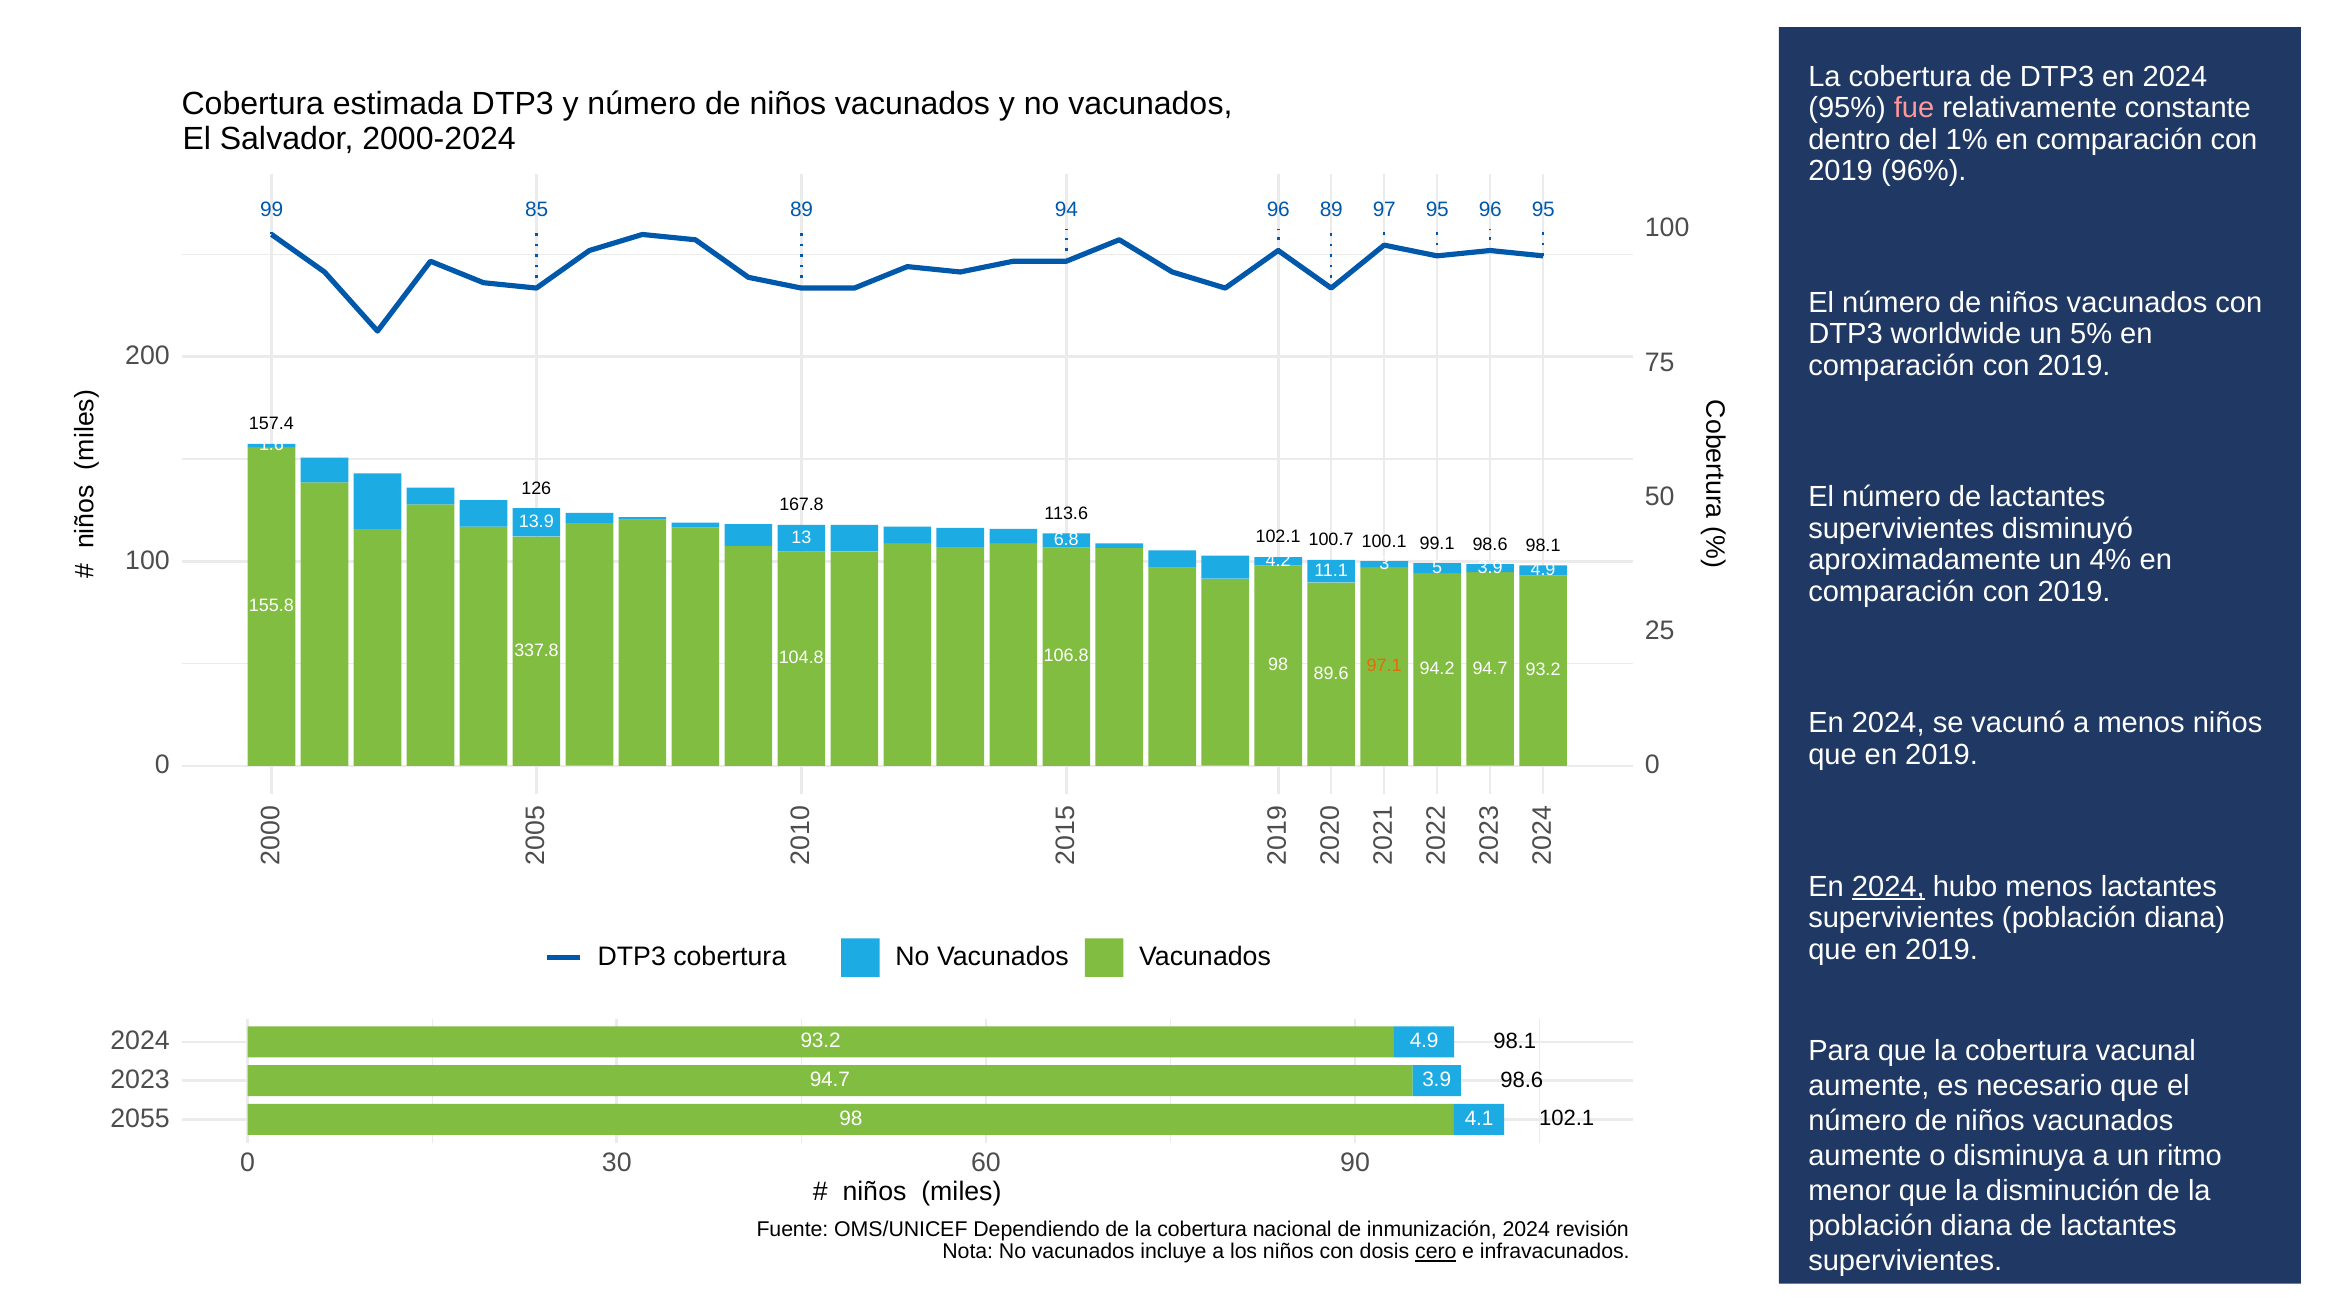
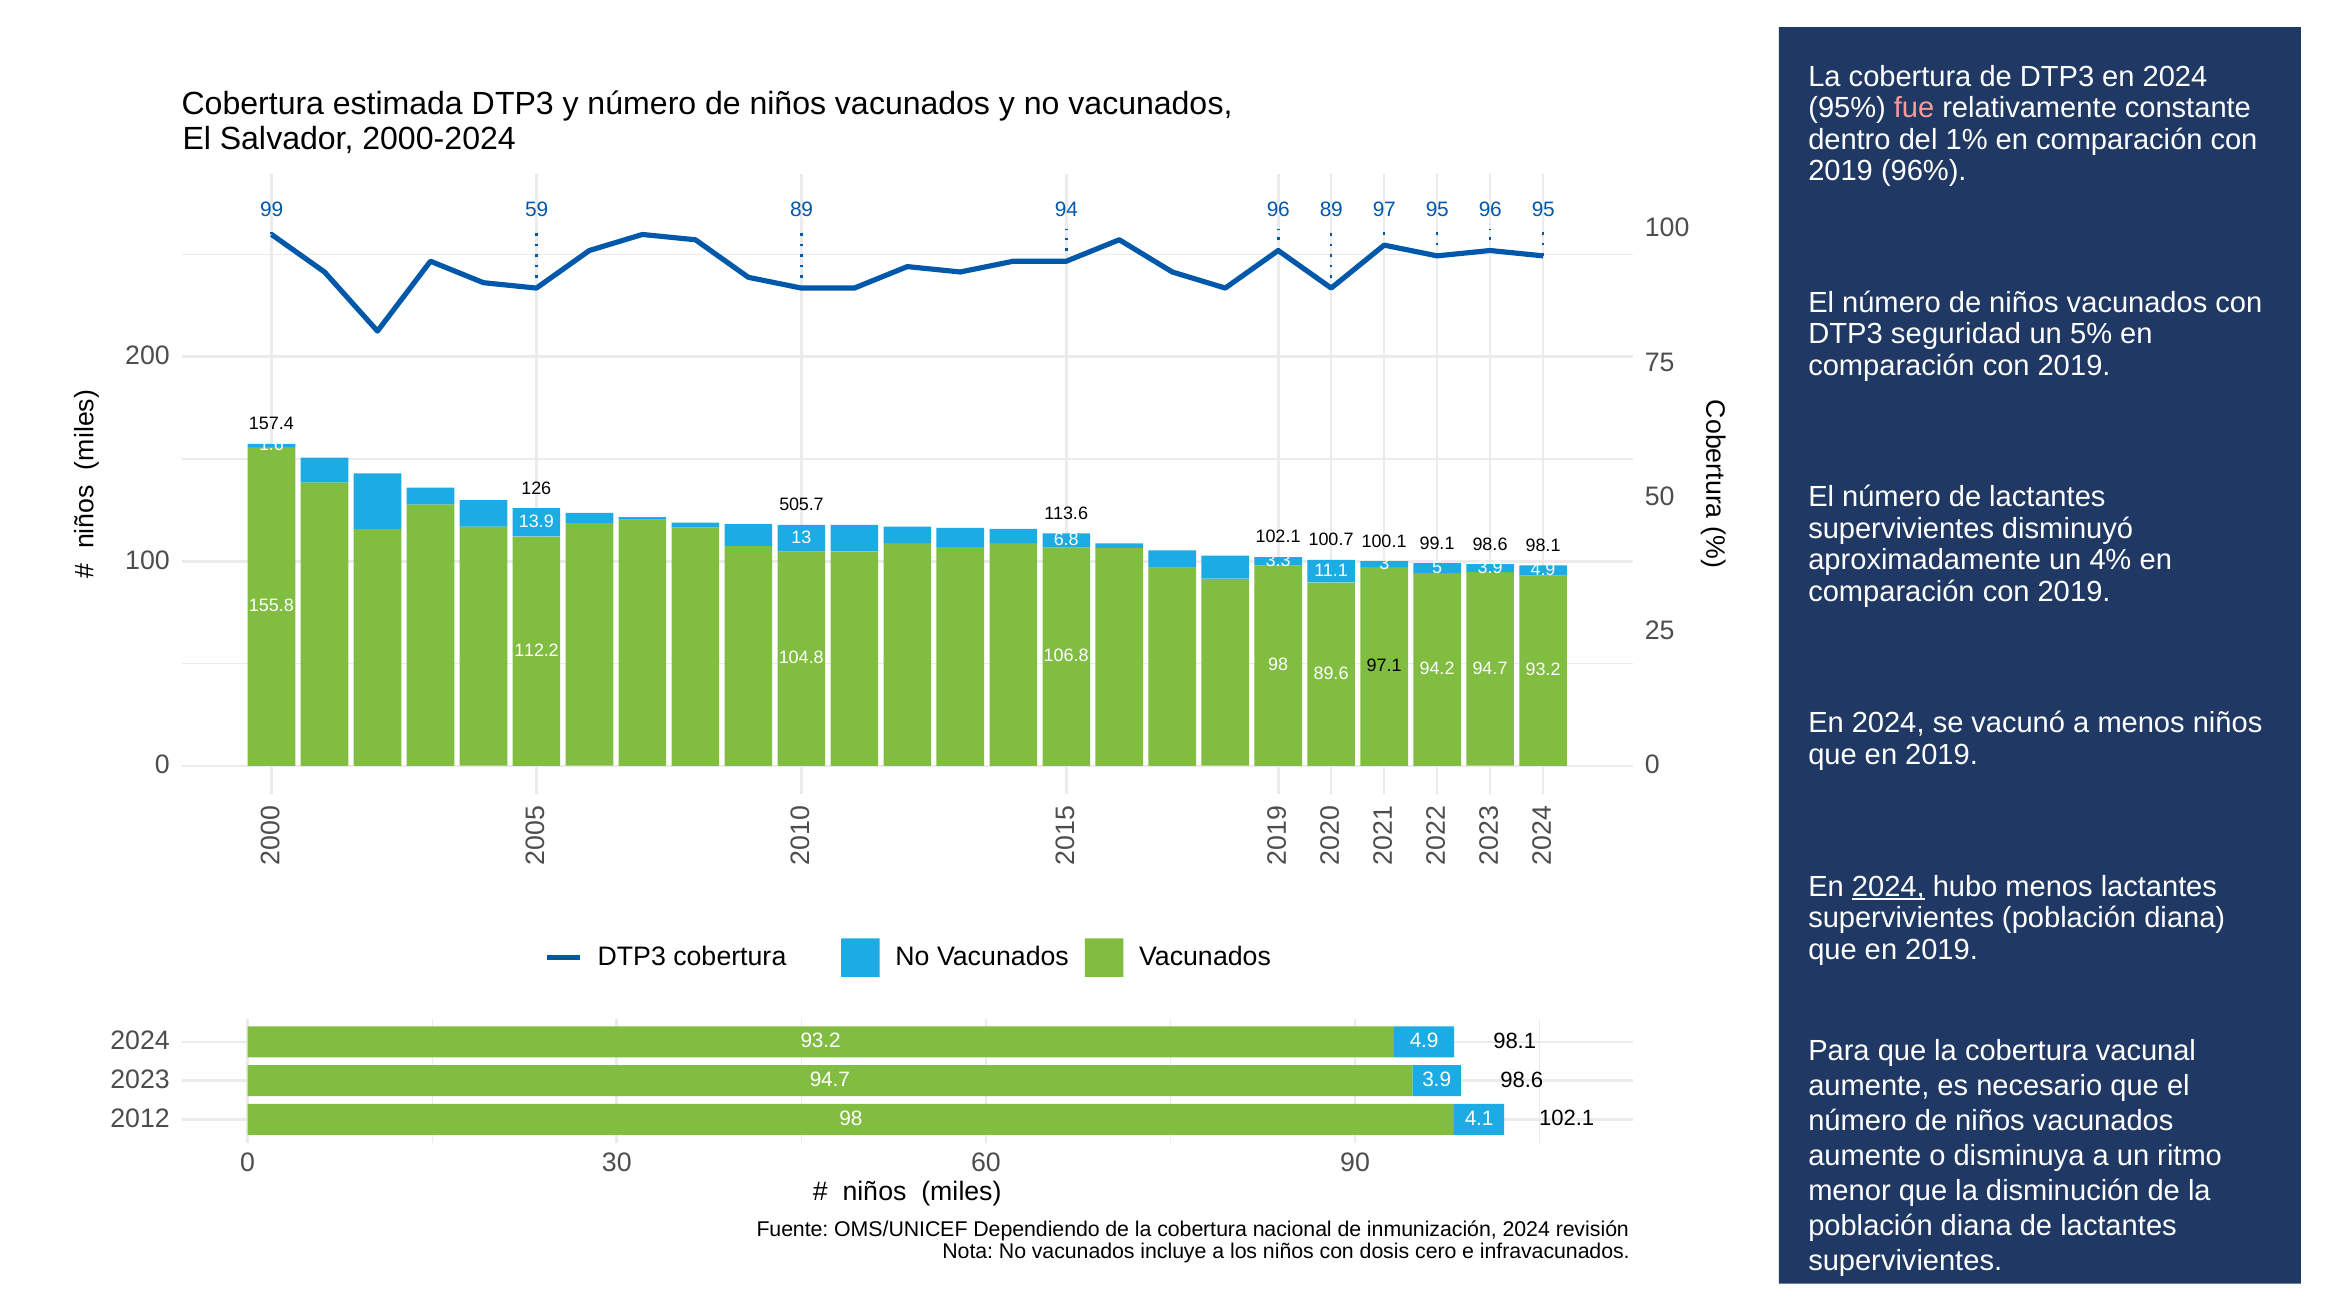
85: 85 -> 59
worldwide: worldwide -> seguridad
167.8: 167.8 -> 505.7
4.2: 4.2 -> 3.3
337.8: 337.8 -> 112.2
97.1 colour: orange -> black
2055: 2055 -> 2012
cero underline: present -> none
